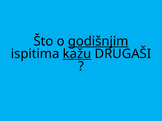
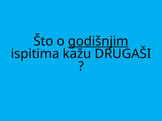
kažu underline: present -> none
